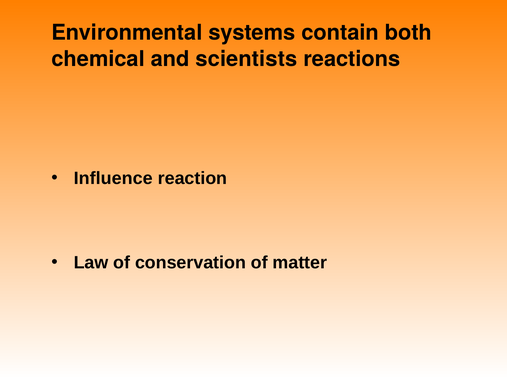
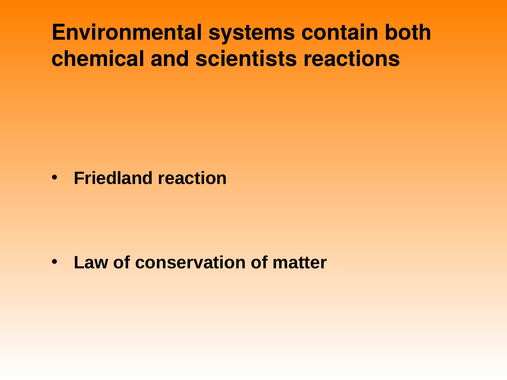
Influence: Influence -> Friedland
